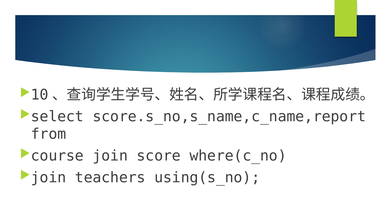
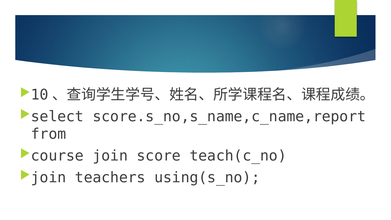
where(c_no: where(c_no -> teach(c_no
